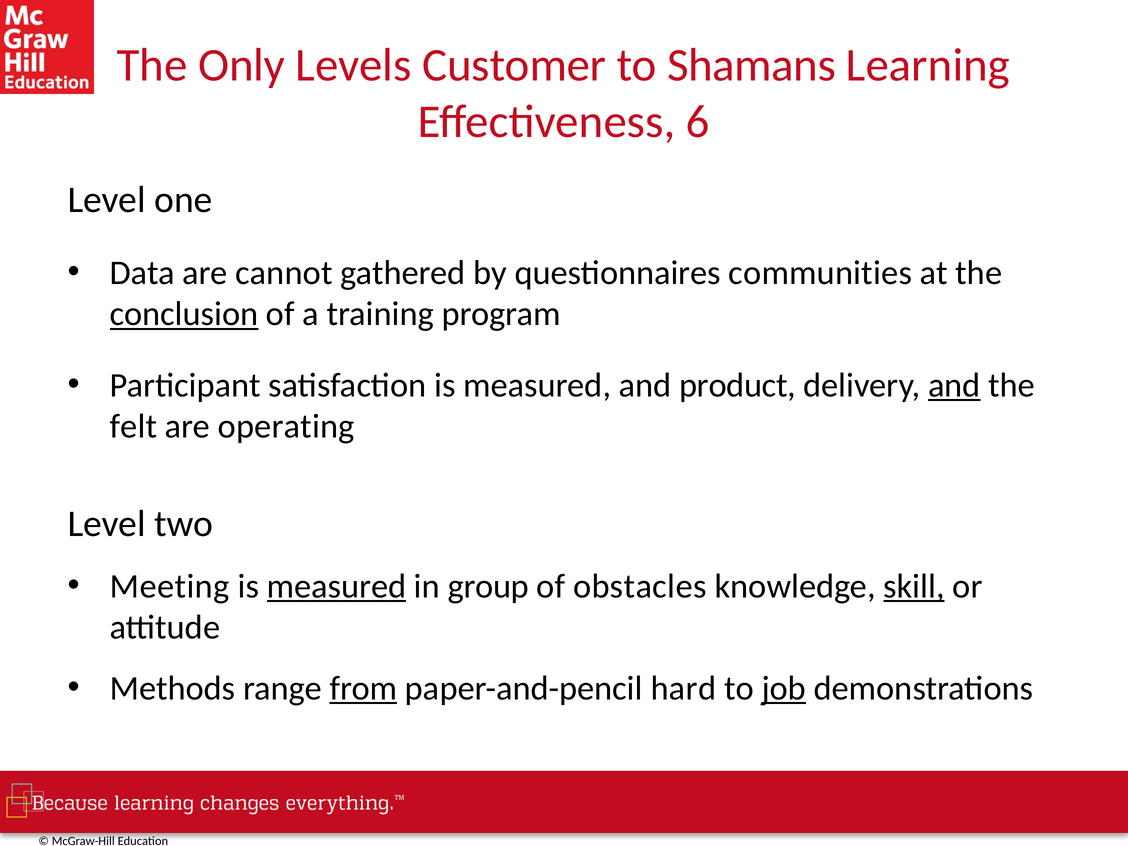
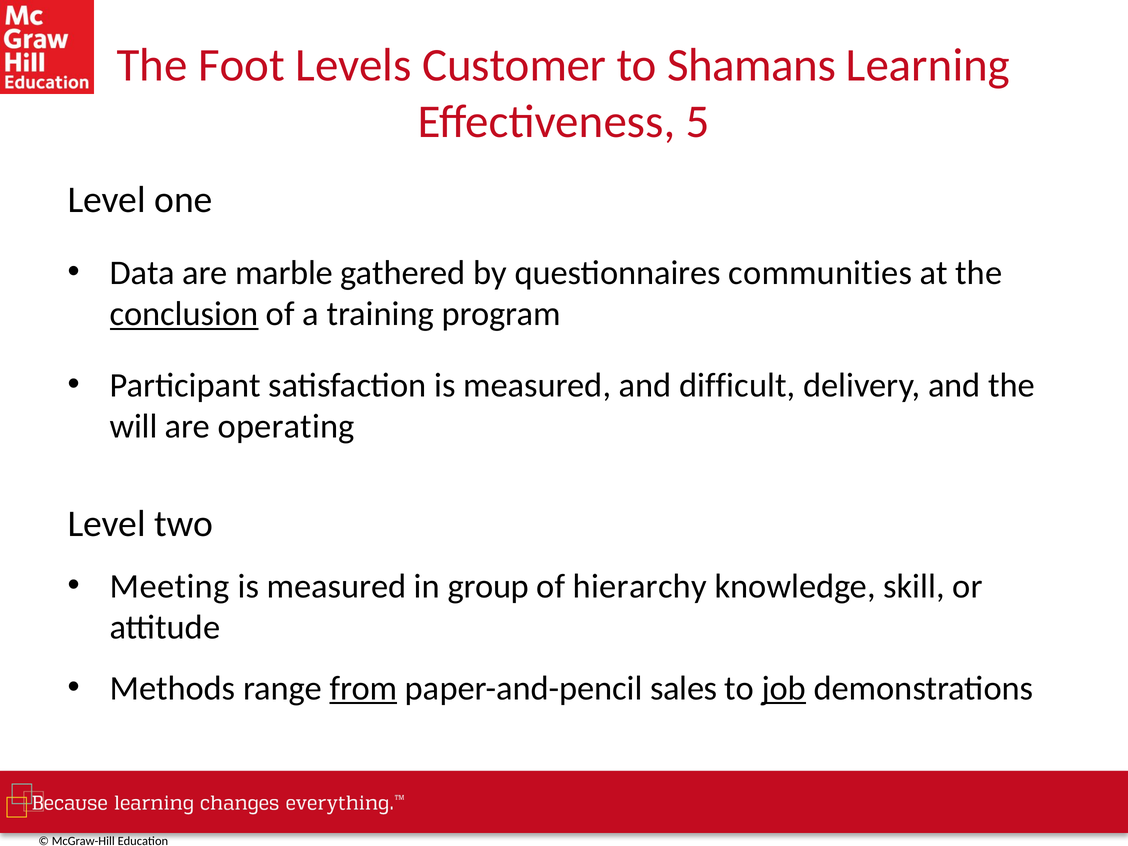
Only: Only -> Foot
6: 6 -> 5
cannot: cannot -> marble
product: product -> difficult
and at (954, 385) underline: present -> none
felt: felt -> will
measured at (337, 586) underline: present -> none
obstacles: obstacles -> hierarchy
skill underline: present -> none
hard: hard -> sales
